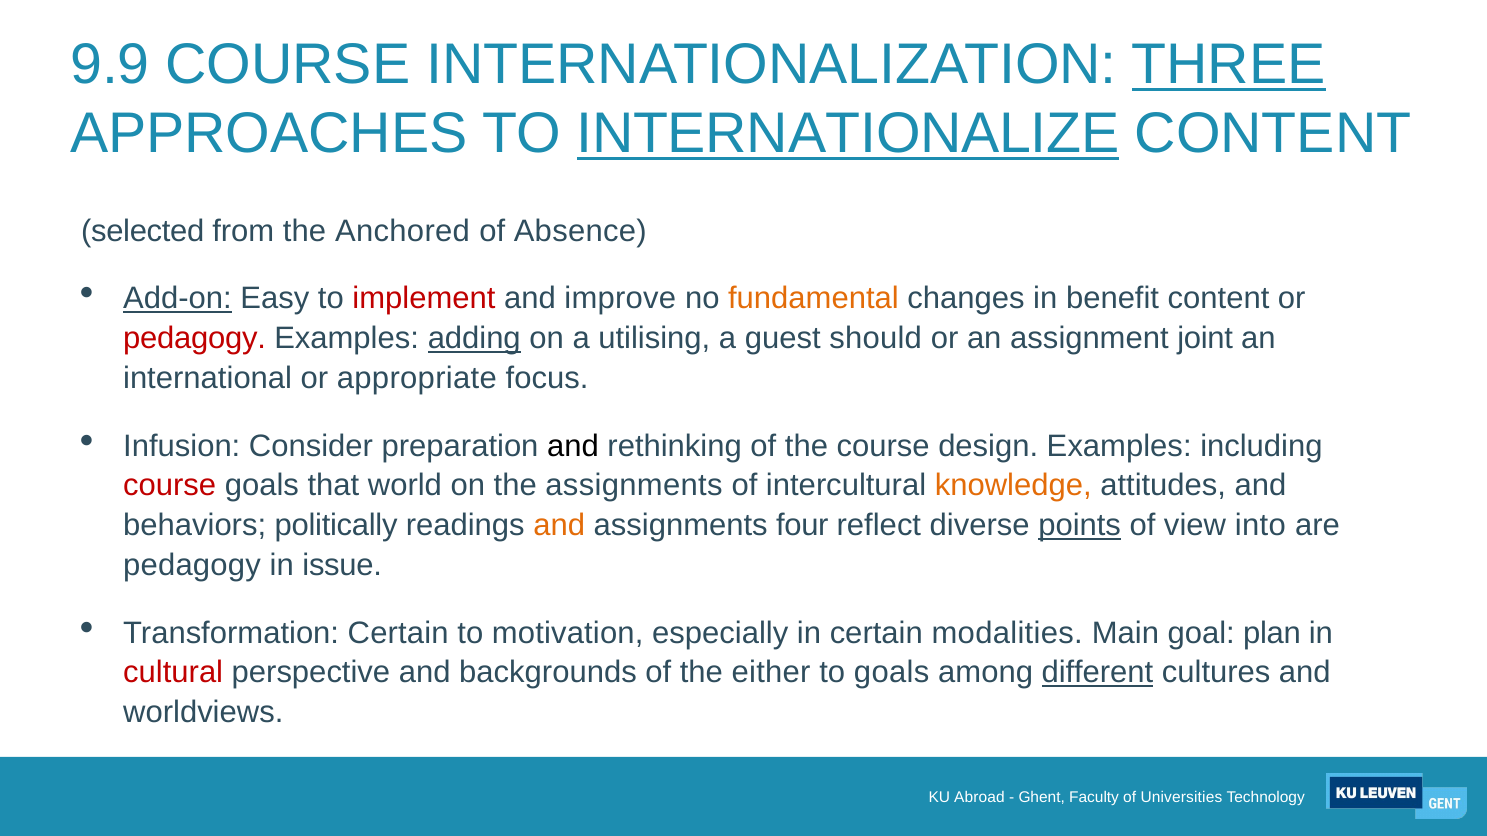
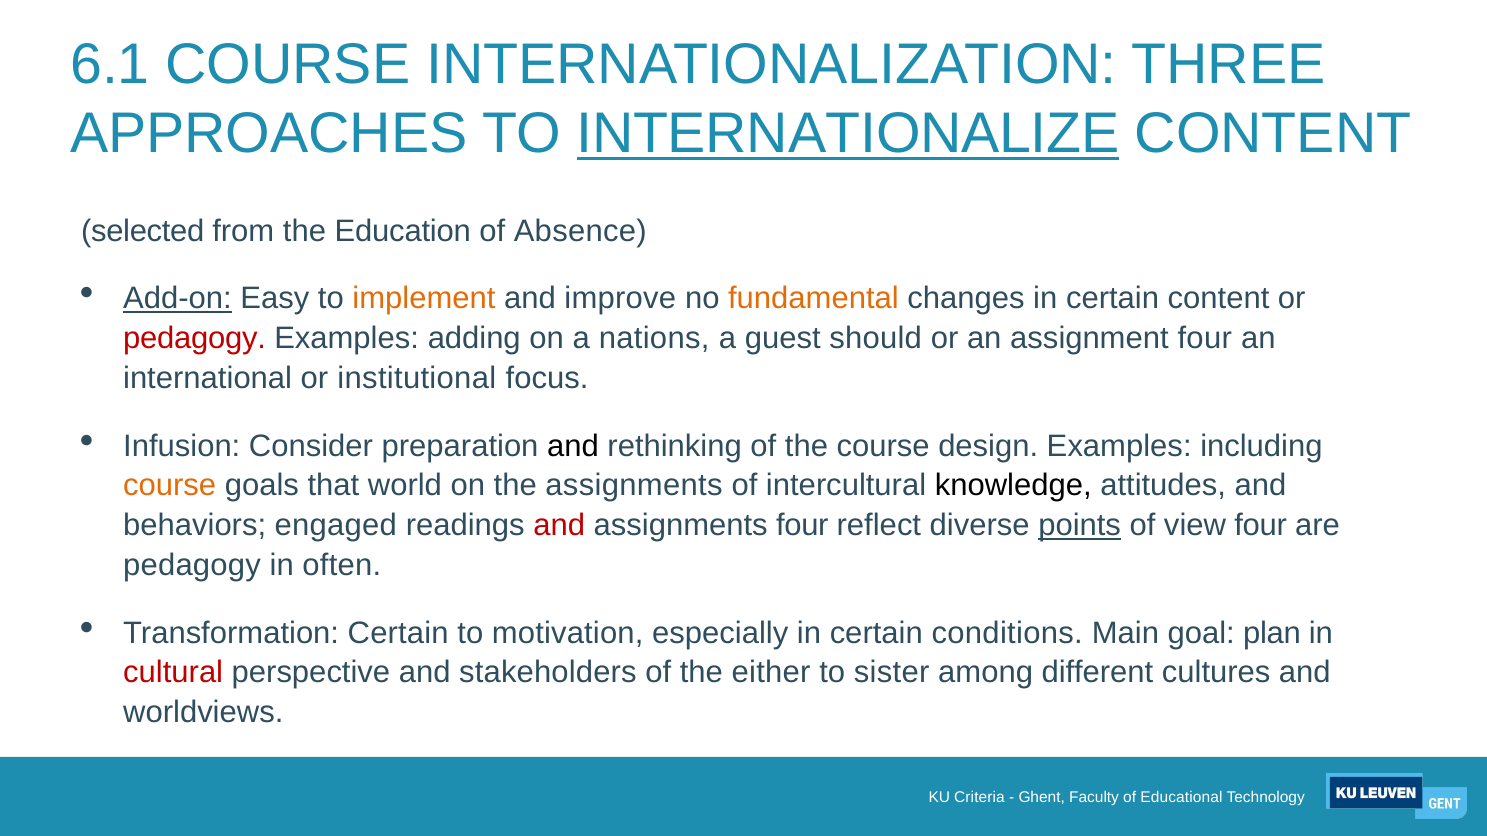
9.9: 9.9 -> 6.1
THREE underline: present -> none
Anchored: Anchored -> Education
implement colour: red -> orange
changes in benefit: benefit -> certain
adding underline: present -> none
utilising: utilising -> nations
assignment joint: joint -> four
appropriate: appropriate -> institutional
course at (170, 486) colour: red -> orange
knowledge colour: orange -> black
politically: politically -> engaged
and at (559, 526) colour: orange -> red
view into: into -> four
issue: issue -> often
modalities: modalities -> conditions
backgrounds: backgrounds -> stakeholders
to goals: goals -> sister
different underline: present -> none
Abroad: Abroad -> Criteria
Universities: Universities -> Educational
